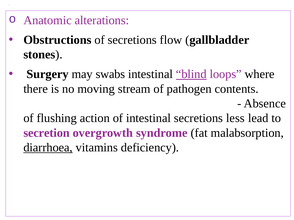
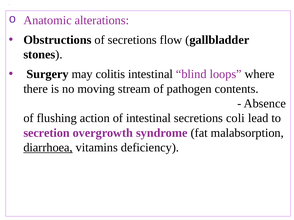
swabs: swabs -> colitis
blind underline: present -> none
less: less -> coli
